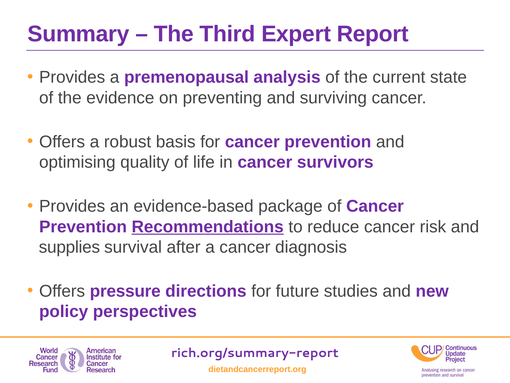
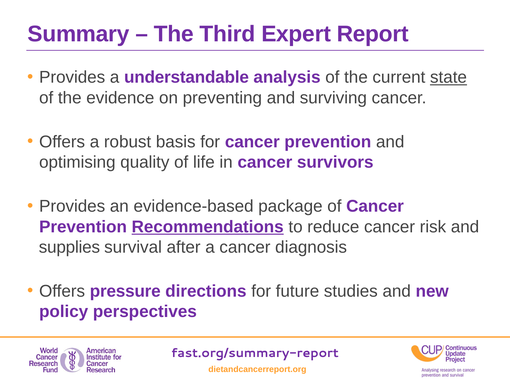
premenopausal: premenopausal -> understandable
state underline: none -> present
rich.org/summary-report: rich.org/summary-report -> fast.org/summary-report
